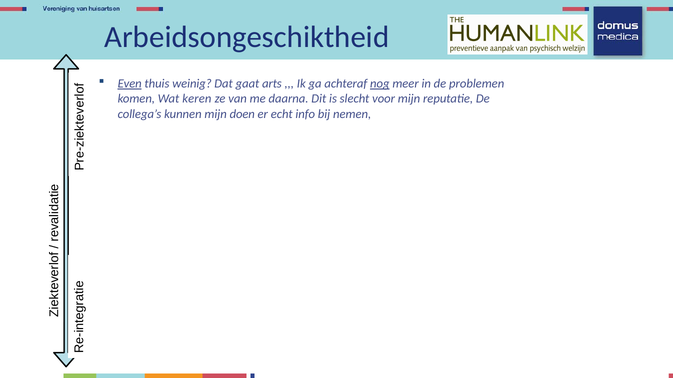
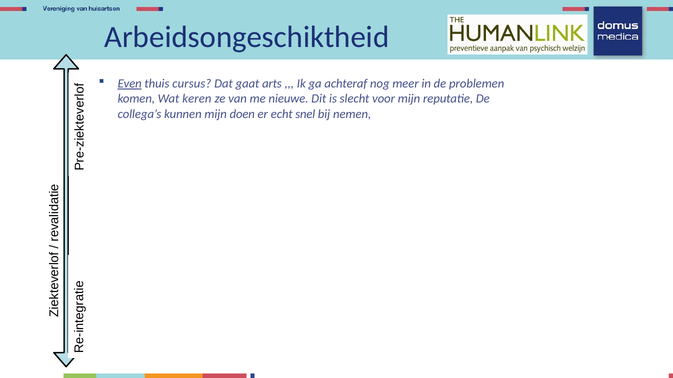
weinig: weinig -> cursus
nog underline: present -> none
daarna: daarna -> nieuwe
info: info -> snel
